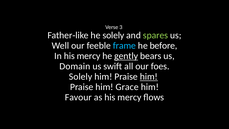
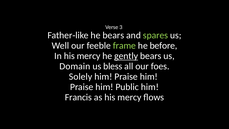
he solely: solely -> bears
frame colour: light blue -> light green
swift: swift -> bless
him at (149, 77) underline: present -> none
Grace: Grace -> Public
Favour: Favour -> Francis
